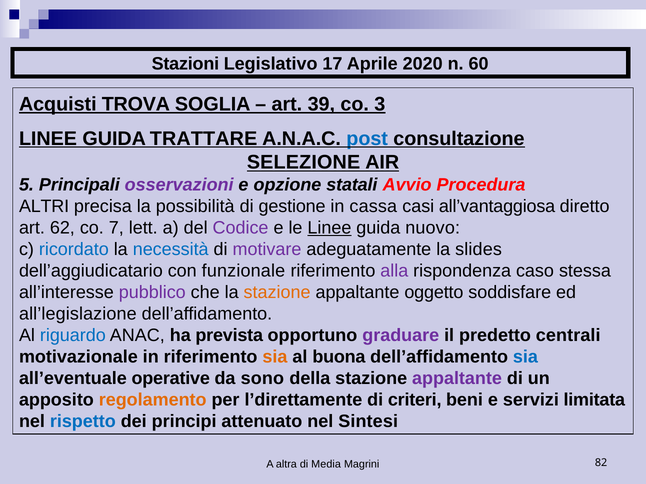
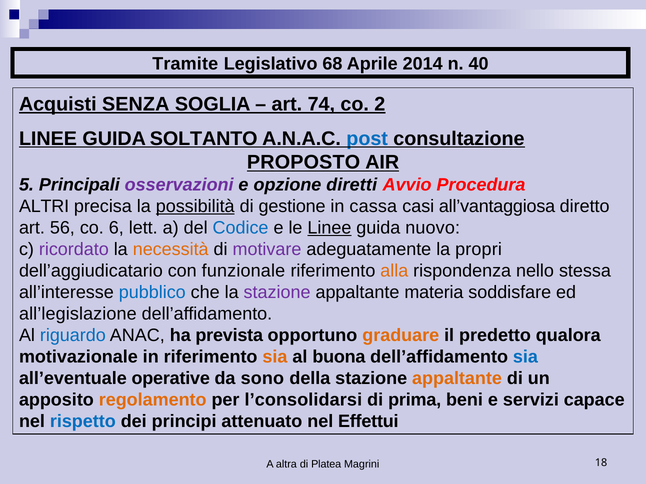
Stazioni: Stazioni -> Tramite
17: 17 -> 68
2020: 2020 -> 2014
60: 60 -> 40
TROVA: TROVA -> SENZA
39: 39 -> 74
3: 3 -> 2
TRATTARE: TRATTARE -> SOLTANTO
SELEZIONE: SELEZIONE -> PROPOSTO
statali: statali -> diretti
possibilità underline: none -> present
62: 62 -> 56
7: 7 -> 6
Codice colour: purple -> blue
ricordato colour: blue -> purple
necessità colour: blue -> orange
slides: slides -> propri
alla colour: purple -> orange
caso: caso -> nello
pubblico colour: purple -> blue
stazione at (277, 293) colour: orange -> purple
oggetto: oggetto -> materia
graduare colour: purple -> orange
centrali: centrali -> qualora
appaltante at (457, 379) colour: purple -> orange
l’direttamente: l’direttamente -> l’consolidarsi
criteri: criteri -> prima
limitata: limitata -> capace
Sintesi: Sintesi -> Effettui
Media: Media -> Platea
82: 82 -> 18
